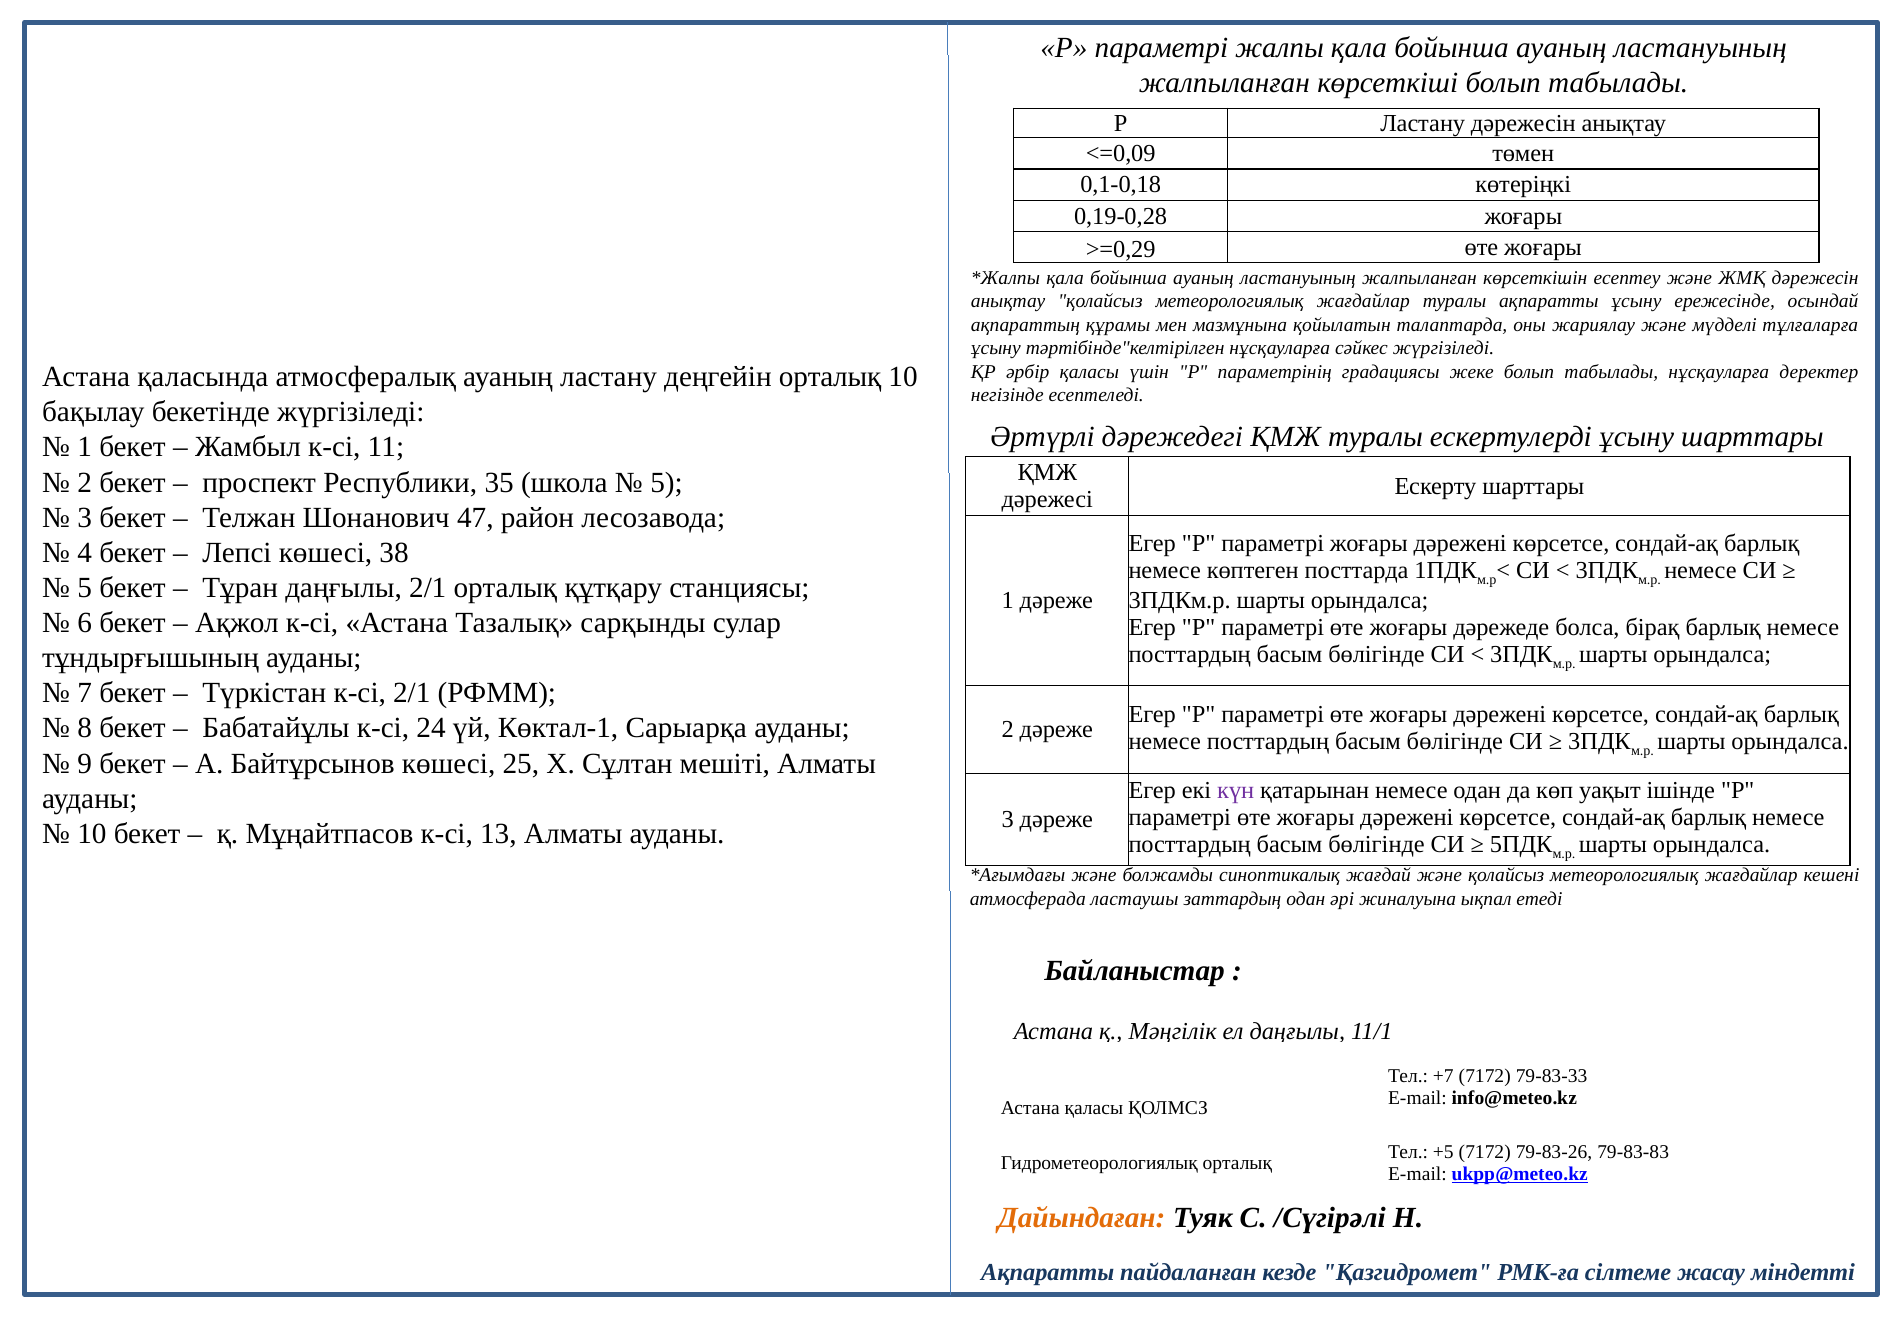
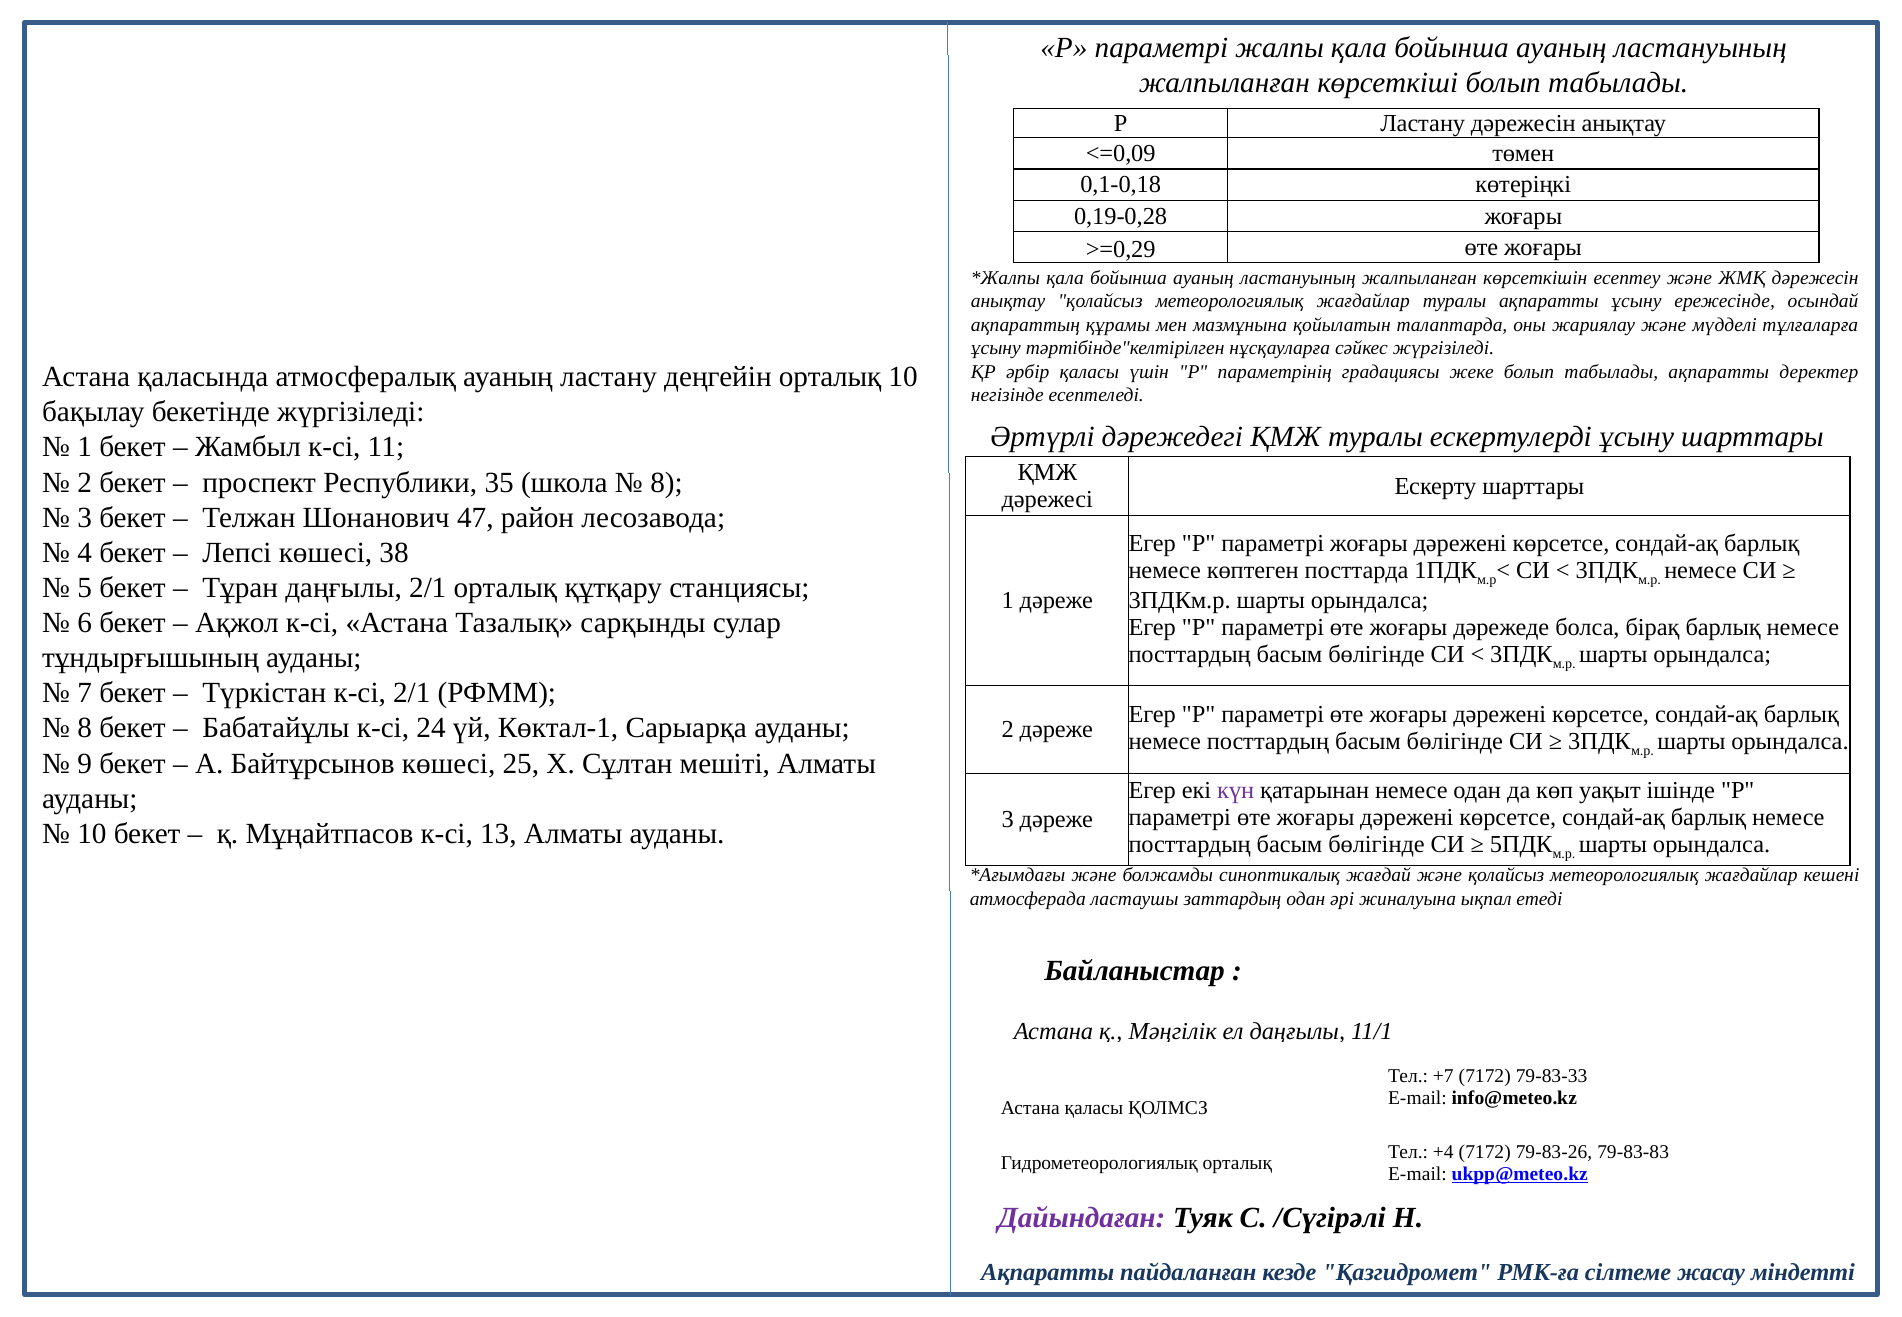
табылады нұсқауларға: нұсқауларға -> ақпаратты
5 at (666, 482): 5 -> 8
+5: +5 -> +4
Дайындаған colour: orange -> purple
